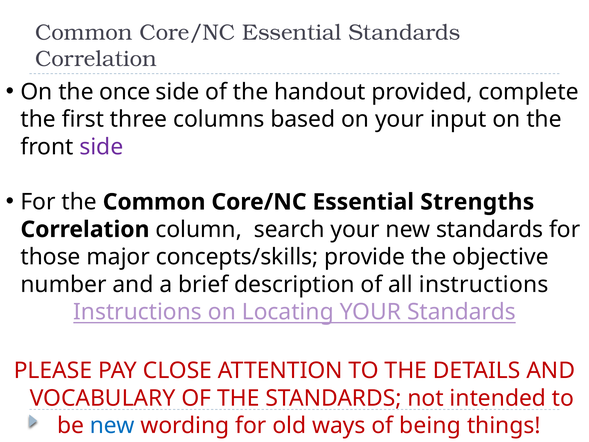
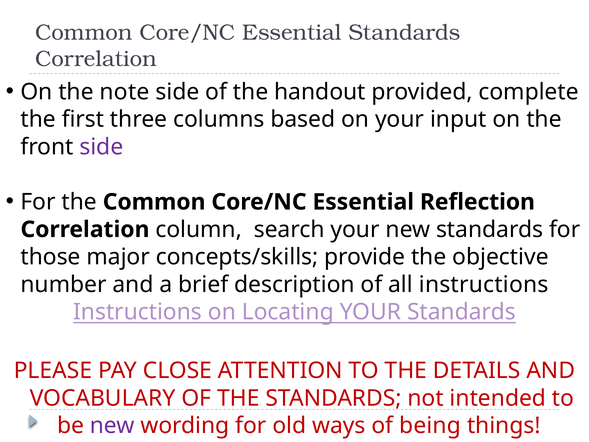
once: once -> note
Strengths: Strengths -> Reflection
new at (112, 425) colour: blue -> purple
